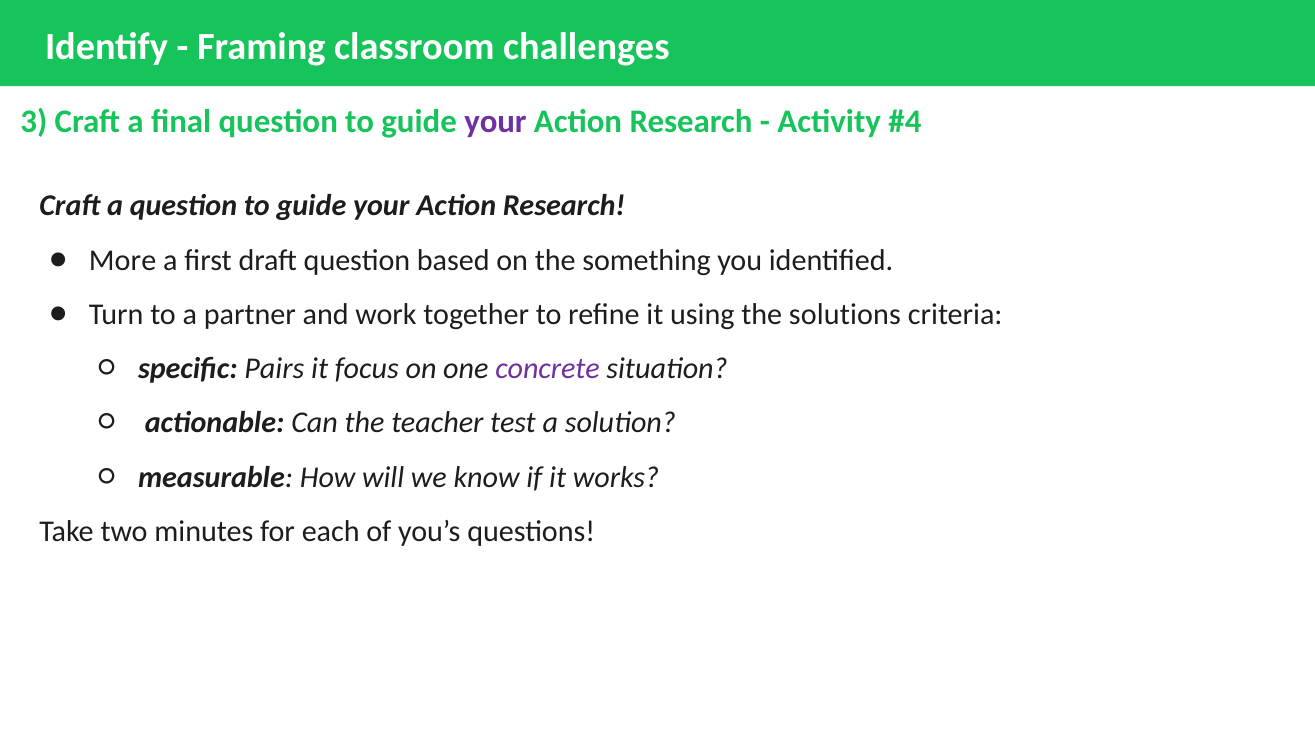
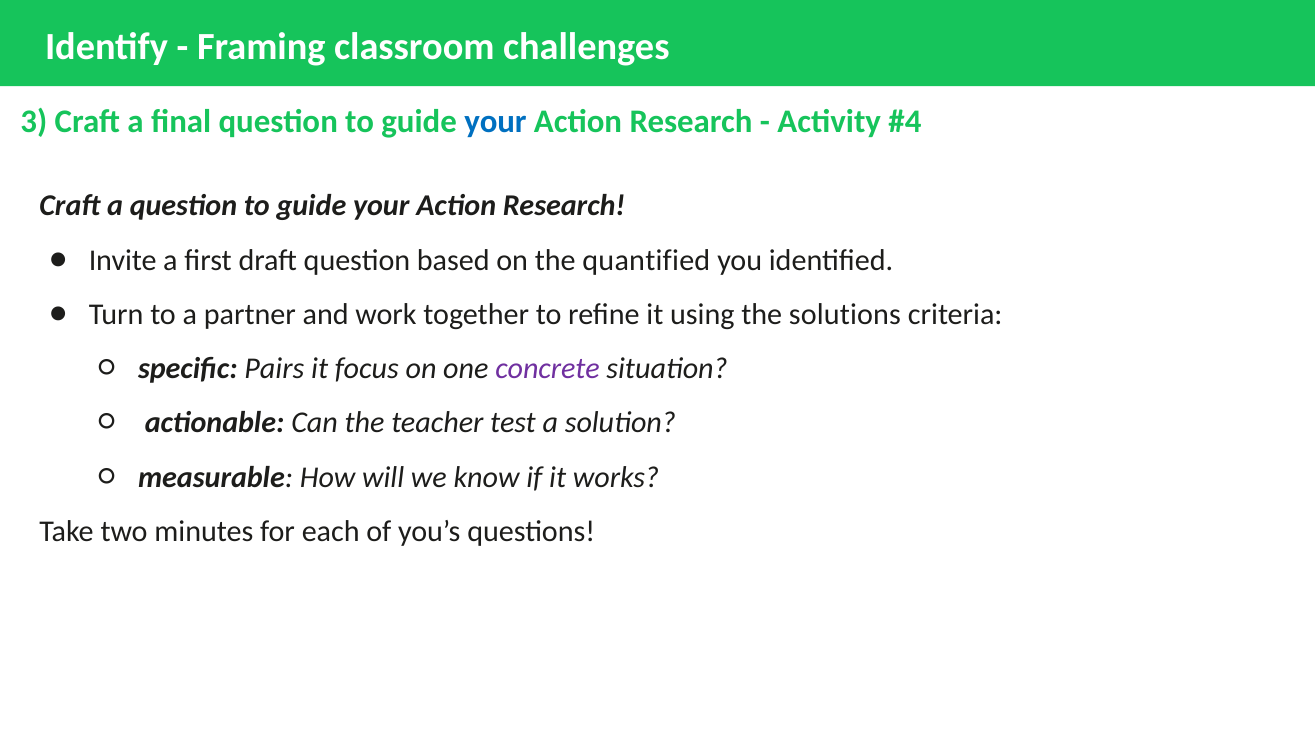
your at (495, 122) colour: purple -> blue
More: More -> Invite
something: something -> quantified
